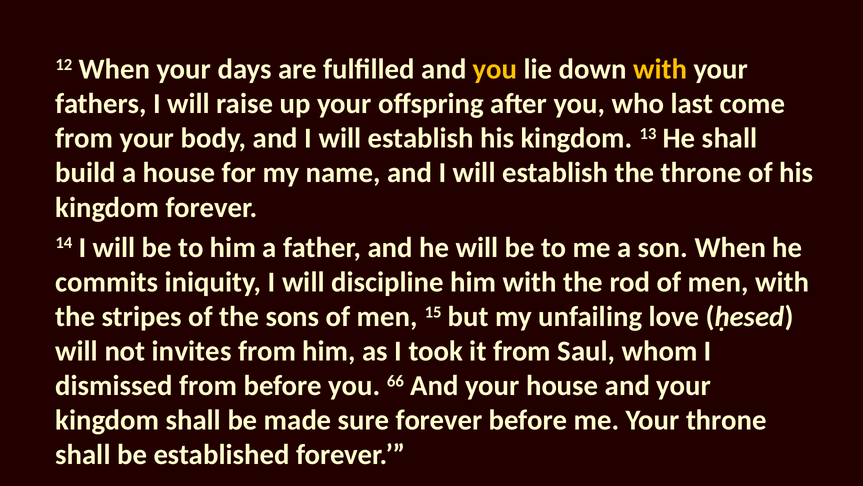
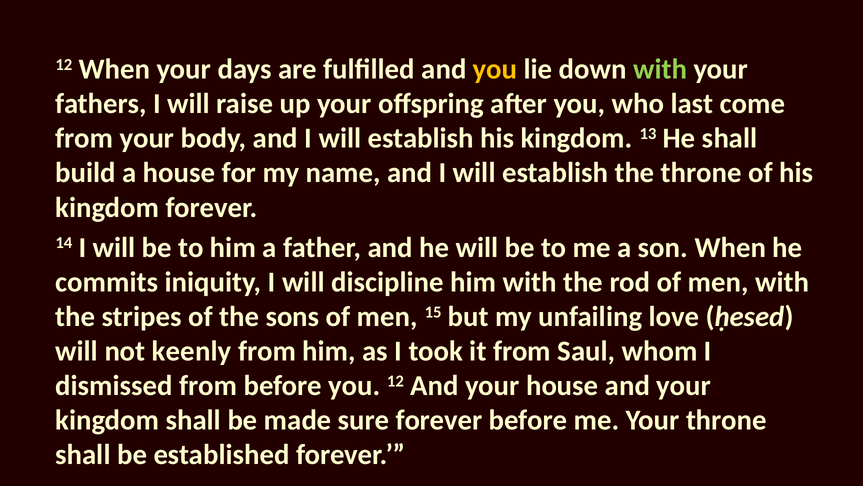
with at (660, 69) colour: yellow -> light green
invites: invites -> keenly
you 66: 66 -> 12
